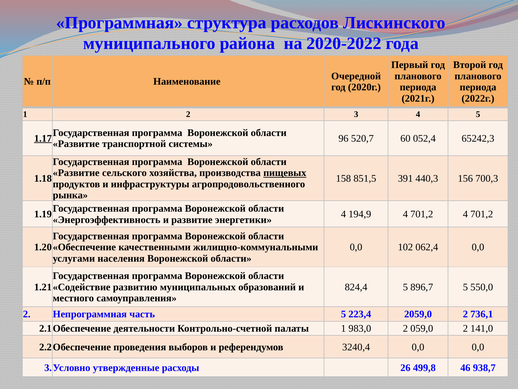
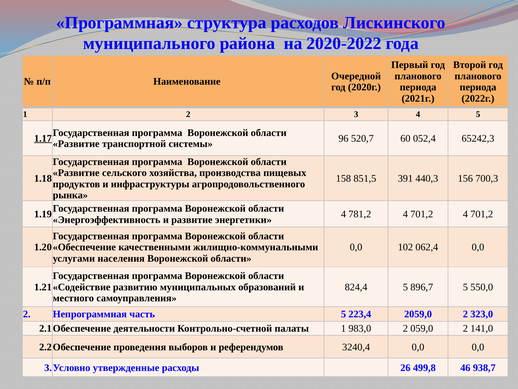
пищевых underline: present -> none
194,9: 194,9 -> 781,2
736,1: 736,1 -> 323,0
